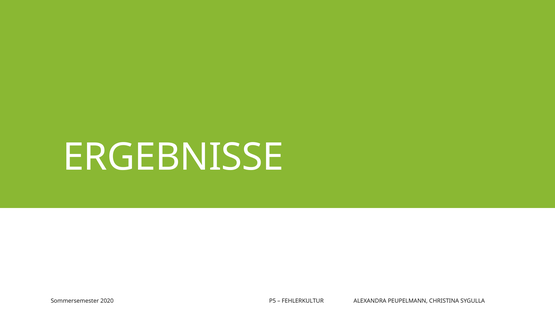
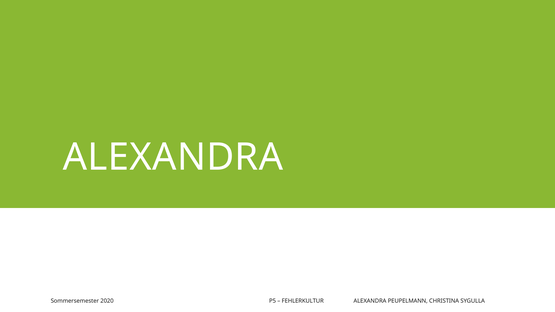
ERGEBNISSE at (173, 157): ERGEBNISSE -> ALEXANDRA
